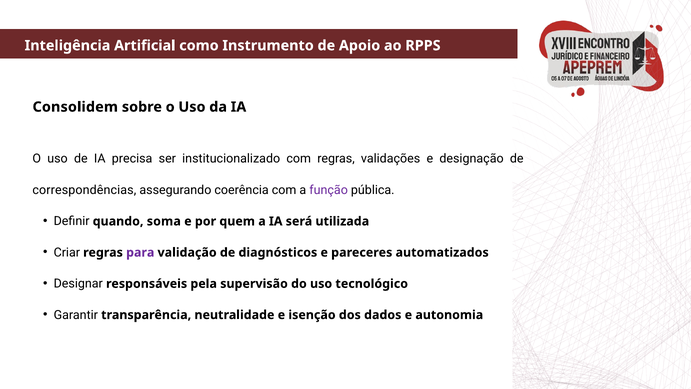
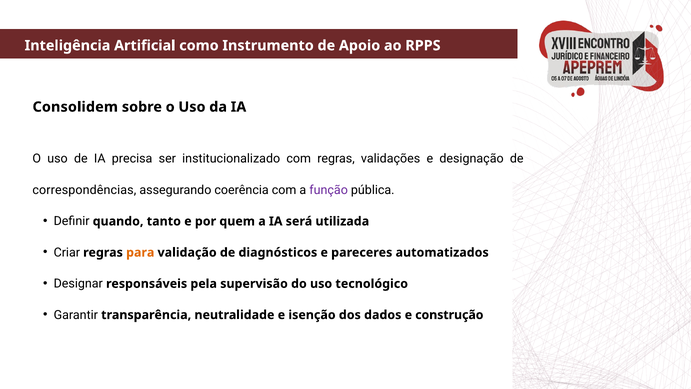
soma: soma -> tanto
para colour: purple -> orange
autonomia: autonomia -> construção
